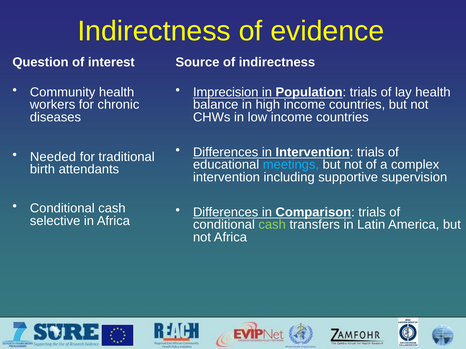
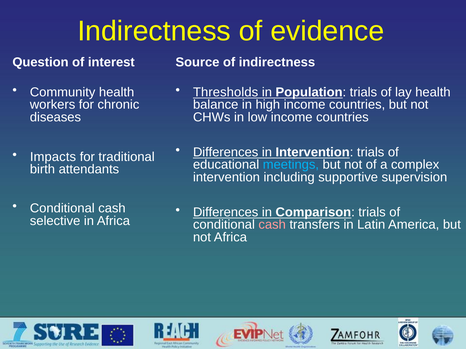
Imprecision: Imprecision -> Thresholds
Needed: Needed -> Impacts
cash at (272, 225) colour: light green -> pink
